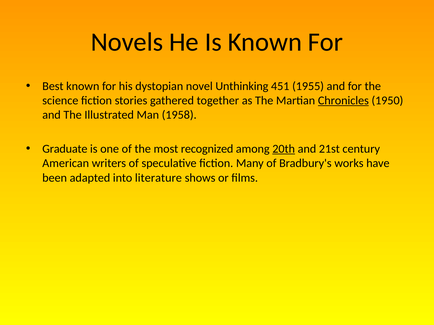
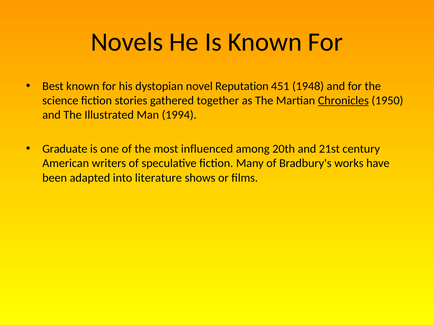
Unthinking: Unthinking -> Reputation
1955: 1955 -> 1948
1958: 1958 -> 1994
recognized: recognized -> influenced
20th underline: present -> none
